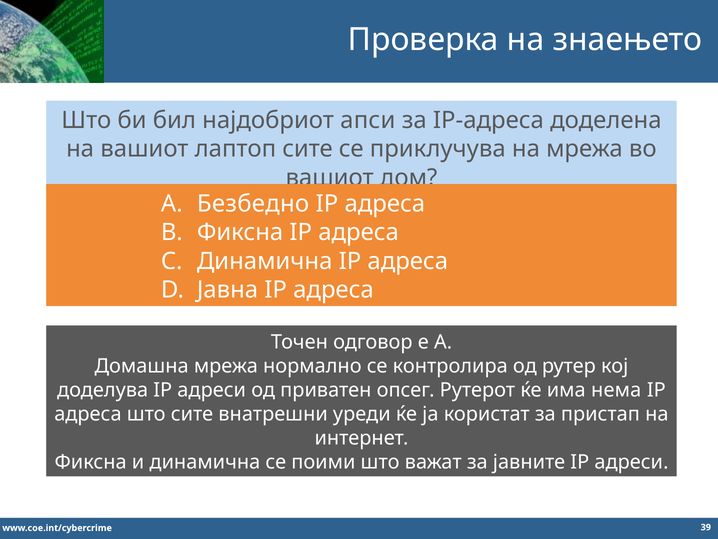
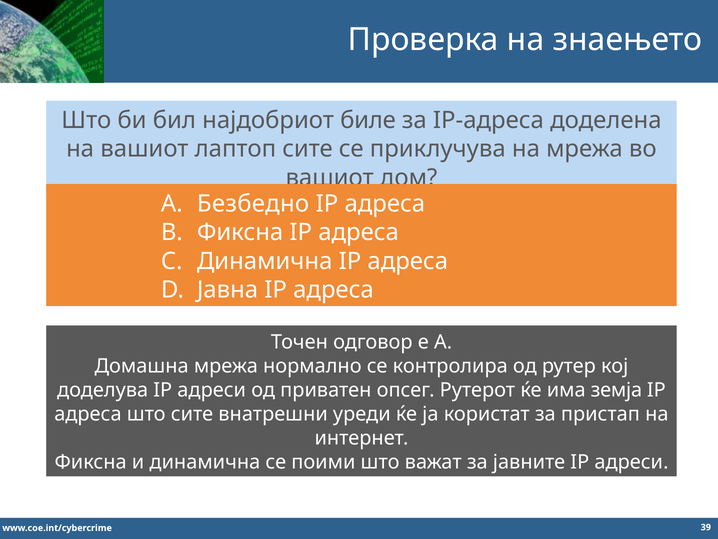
апси: апси -> биле
нема: нема -> земја
